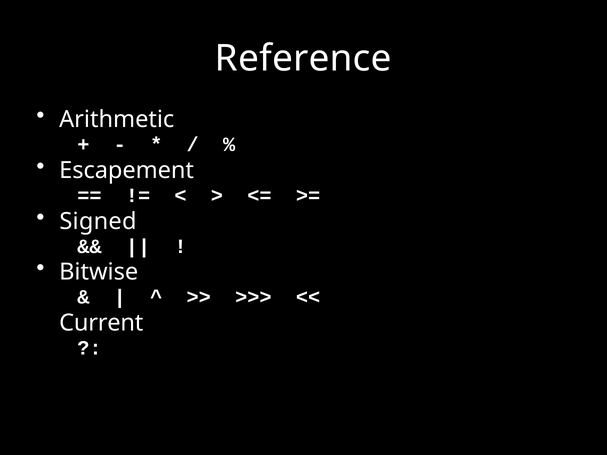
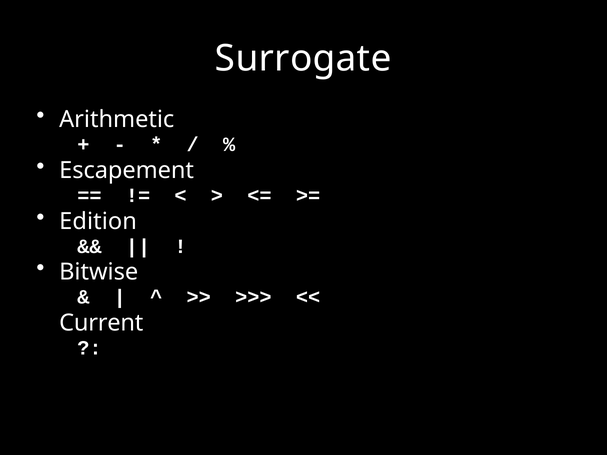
Reference: Reference -> Surrogate
Signed: Signed -> Edition
